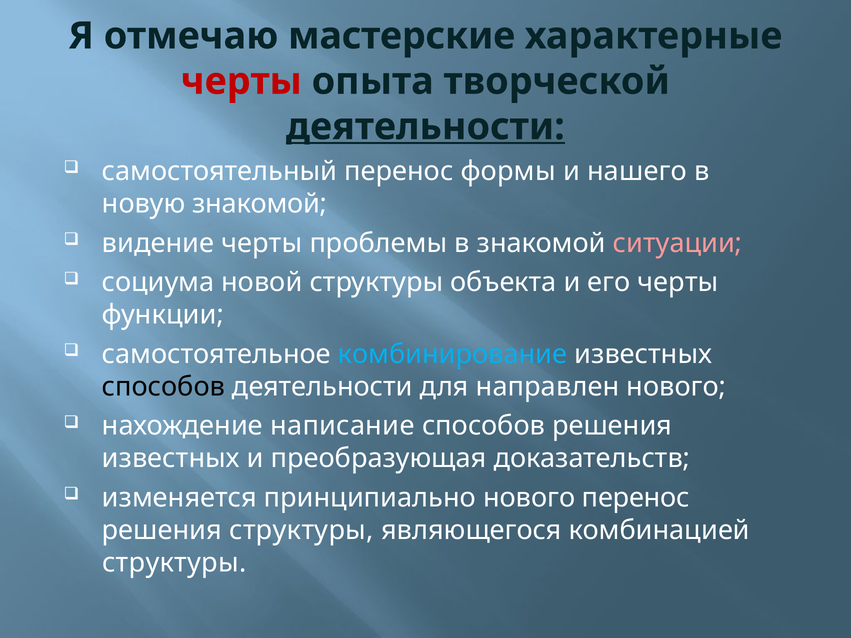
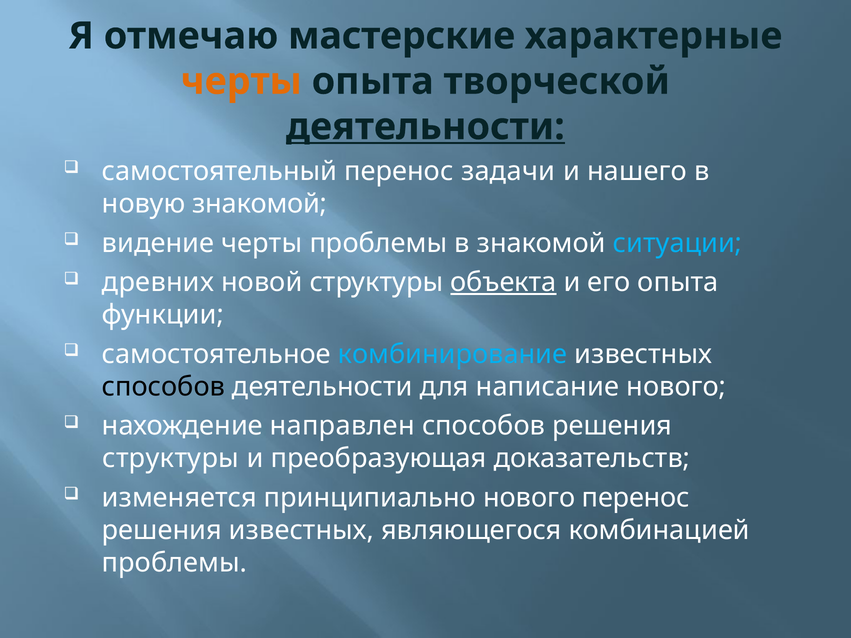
черты at (241, 81) colour: red -> orange
формы: формы -> задачи
ситуации colour: pink -> light blue
социума: социума -> древних
объекта underline: none -> present
его черты: черты -> опыта
направлен: направлен -> написание
написание: написание -> направлен
известных at (171, 459): известных -> структуры
решения структуры: структуры -> известных
структуры at (174, 563): структуры -> проблемы
